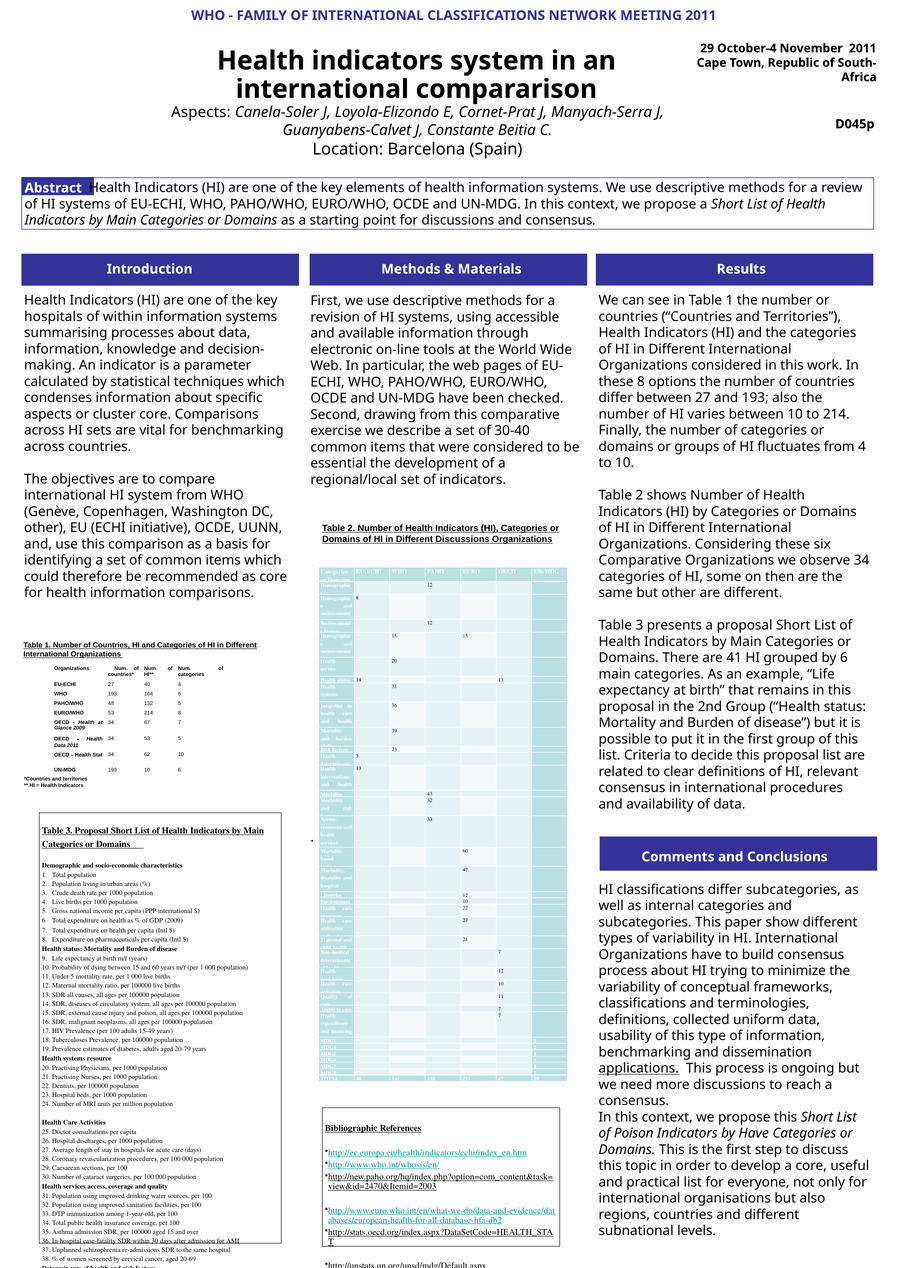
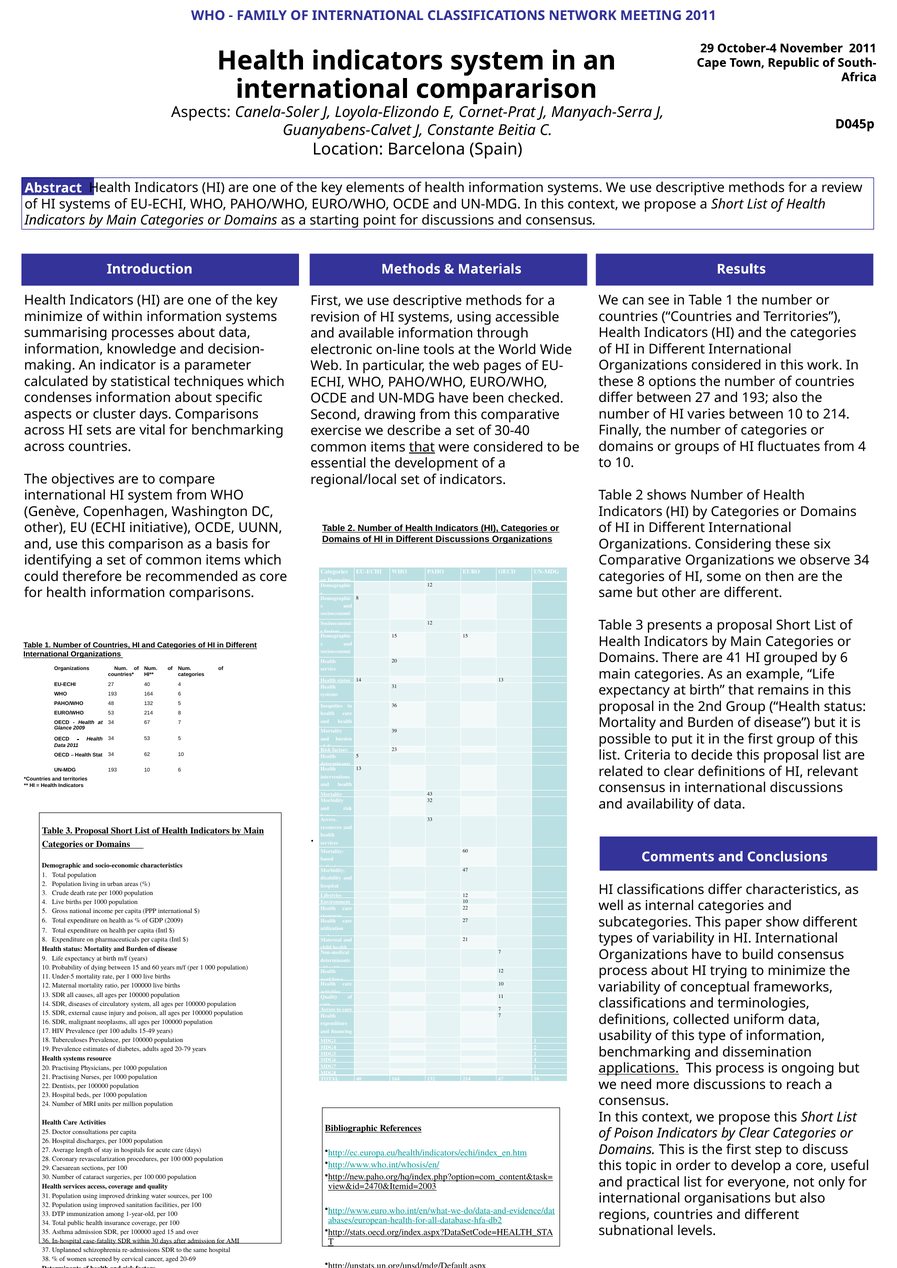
hospitals at (53, 317): hospitals -> minimize
cluster core: core -> days
that at (422, 447) underline: none -> present
international procedures: procedures -> discussions
differ subcategories: subcategories -> characteristics
by Have: Have -> Clear
